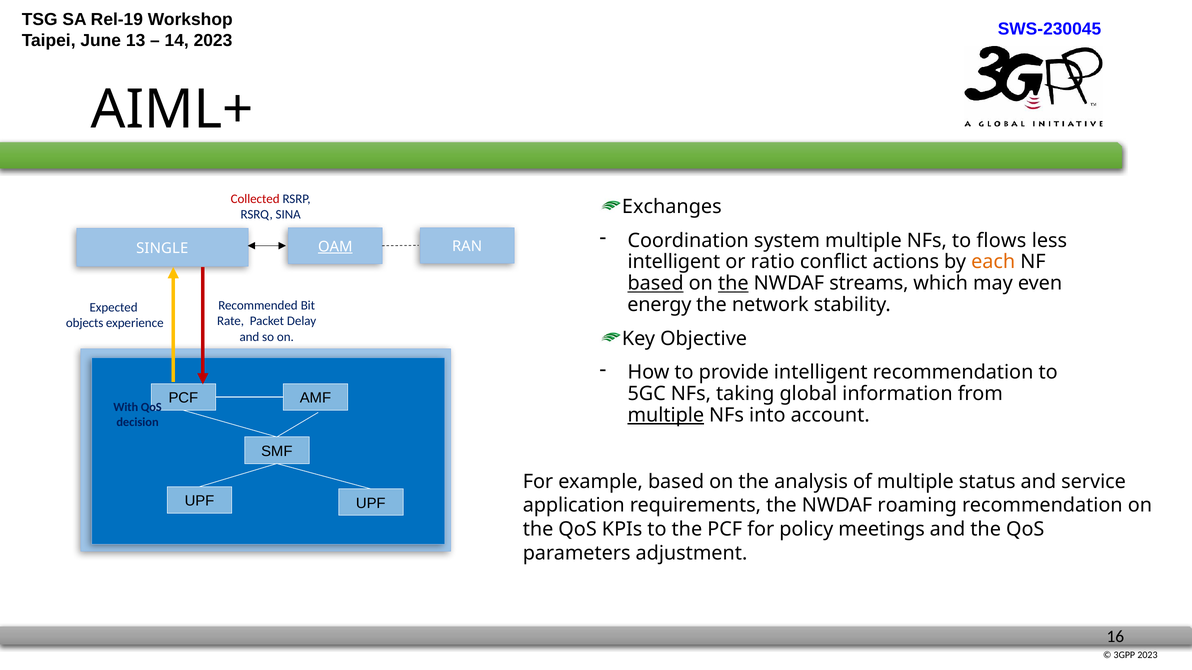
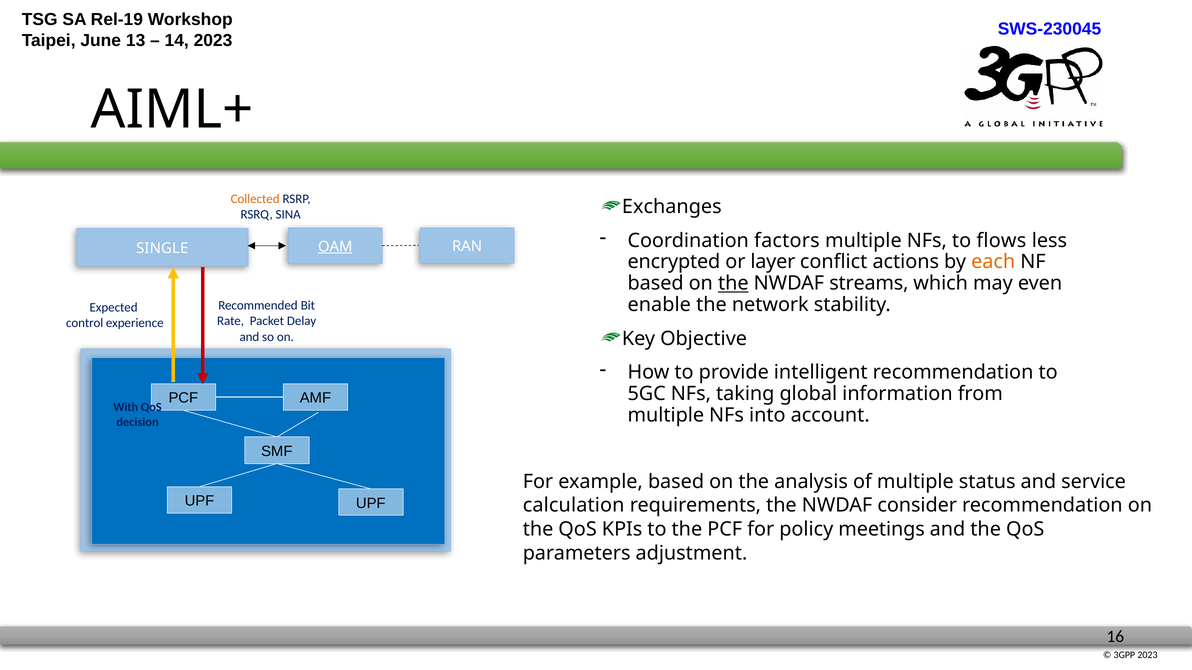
Collected colour: red -> orange
system: system -> factors
intelligent at (674, 262): intelligent -> encrypted
ratio: ratio -> layer
based at (656, 284) underline: present -> none
energy: energy -> enable
objects: objects -> control
multiple at (666, 416) underline: present -> none
application: application -> calculation
roaming: roaming -> consider
